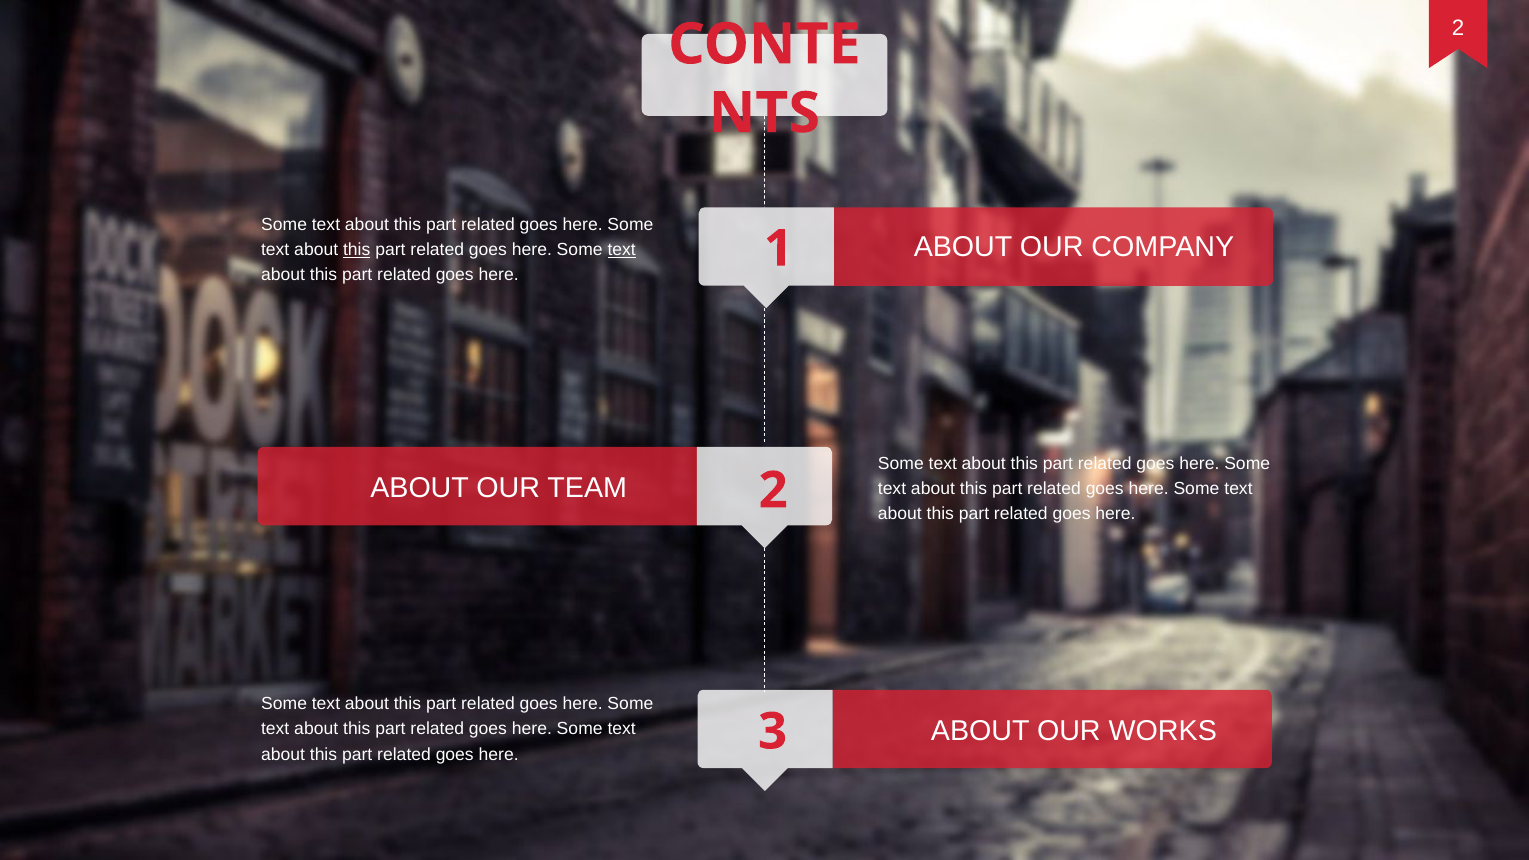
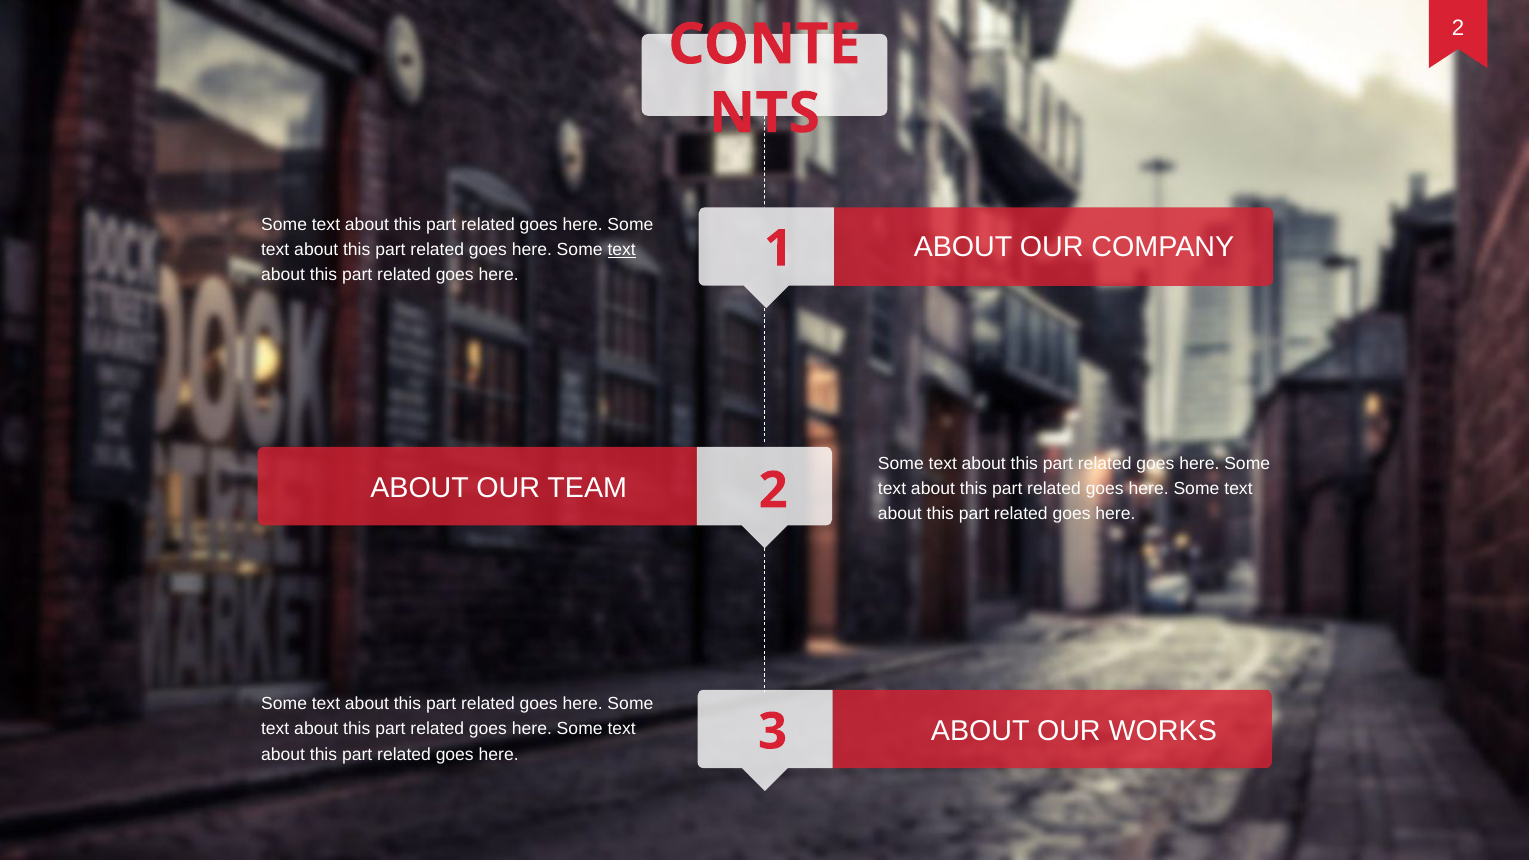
this at (357, 250) underline: present -> none
